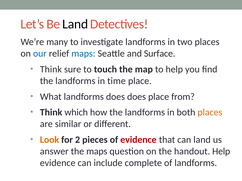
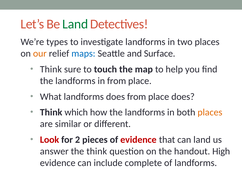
Land at (75, 24) colour: black -> green
many: many -> types
our colour: blue -> orange
in time: time -> from
does does: does -> from
place from: from -> does
Look colour: orange -> red
the maps: maps -> think
handout Help: Help -> High
